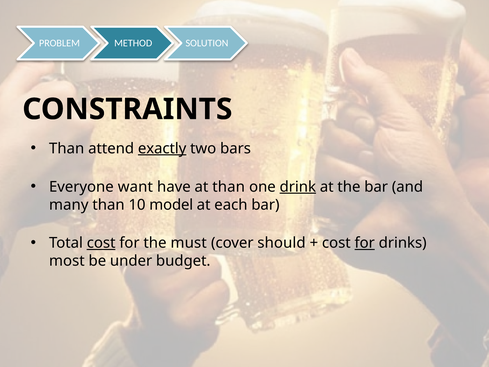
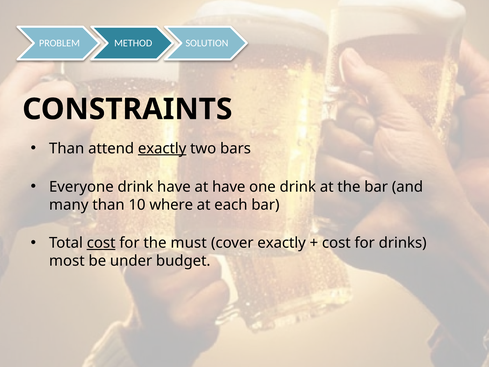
Everyone want: want -> drink
at than: than -> have
drink at (298, 187) underline: present -> none
model: model -> where
cover should: should -> exactly
for at (365, 243) underline: present -> none
